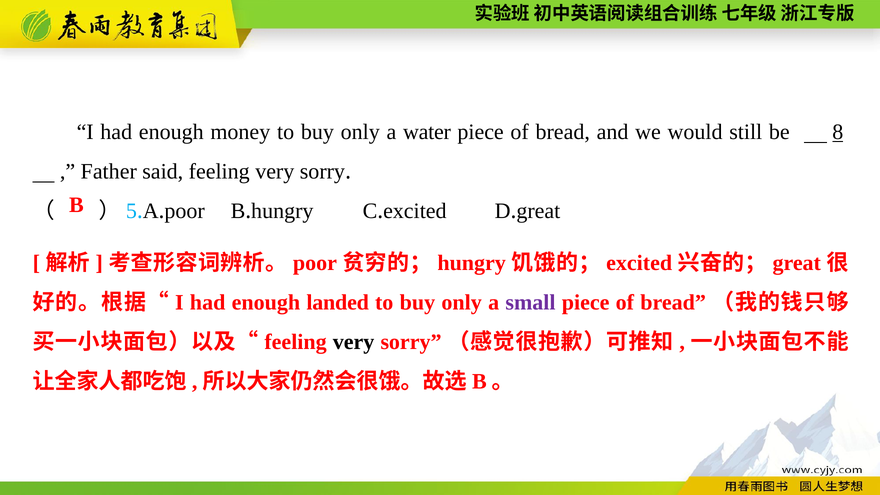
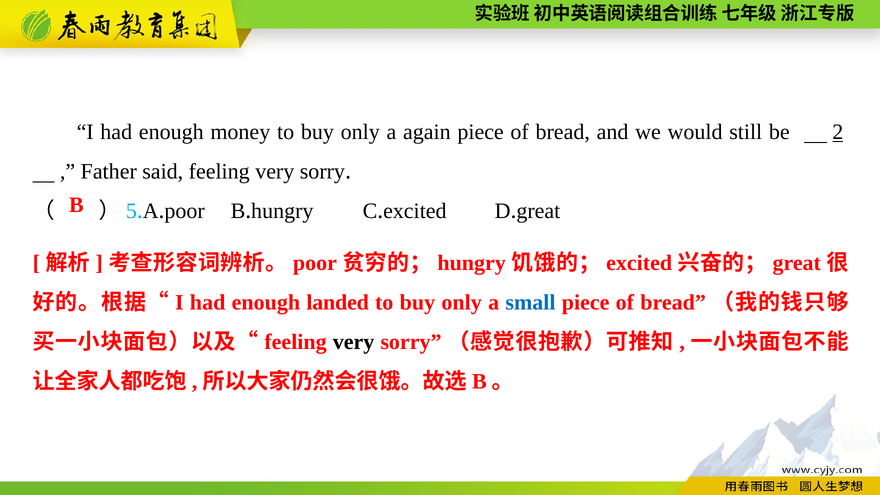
water: water -> again
8: 8 -> 2
small colour: purple -> blue
